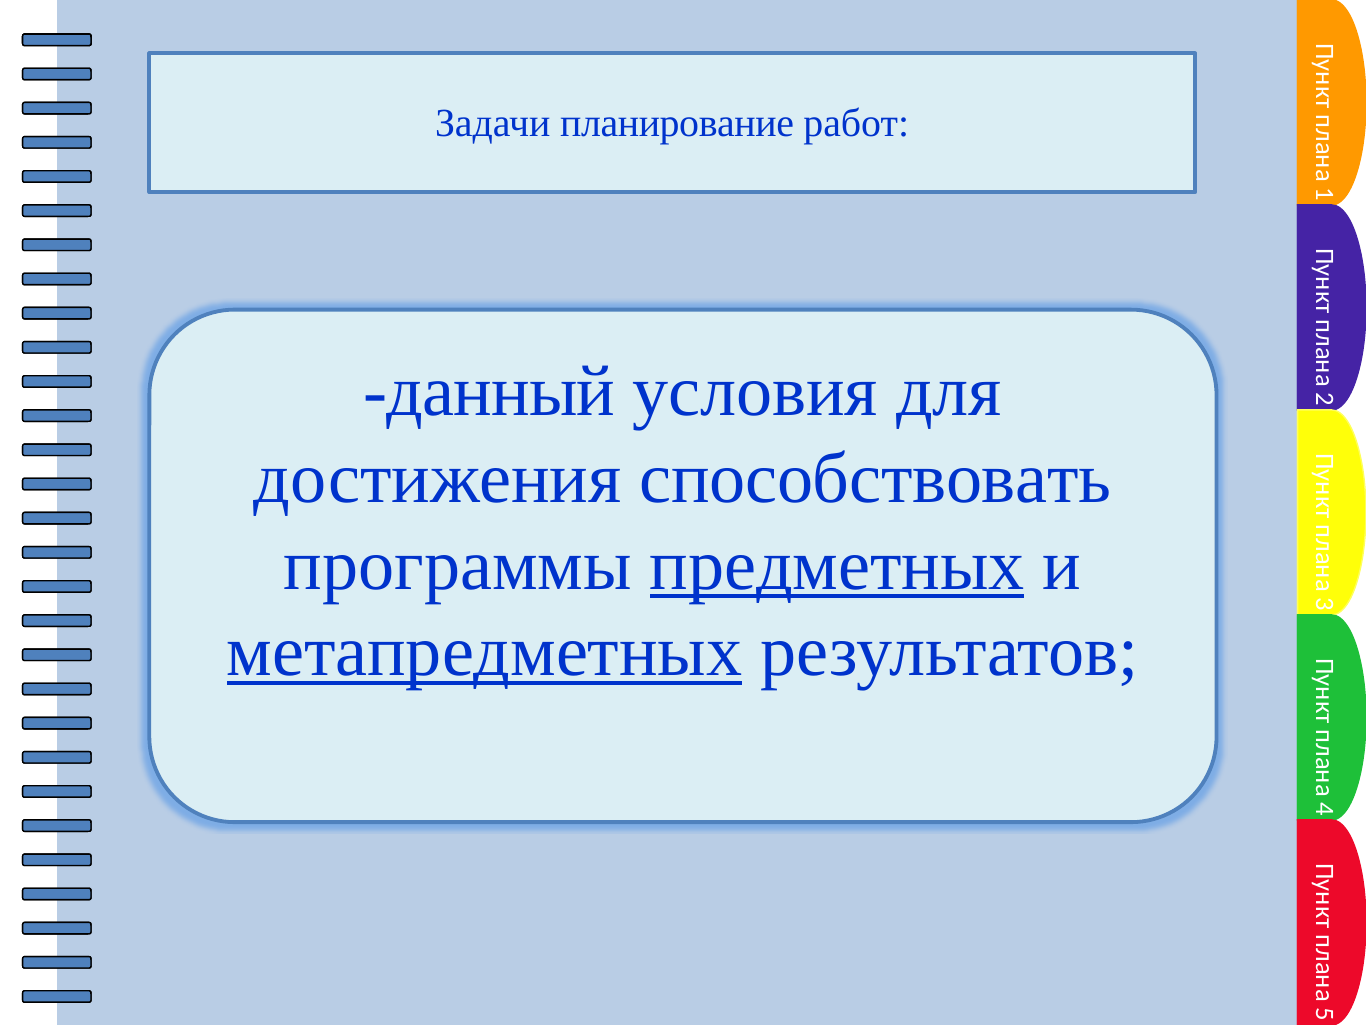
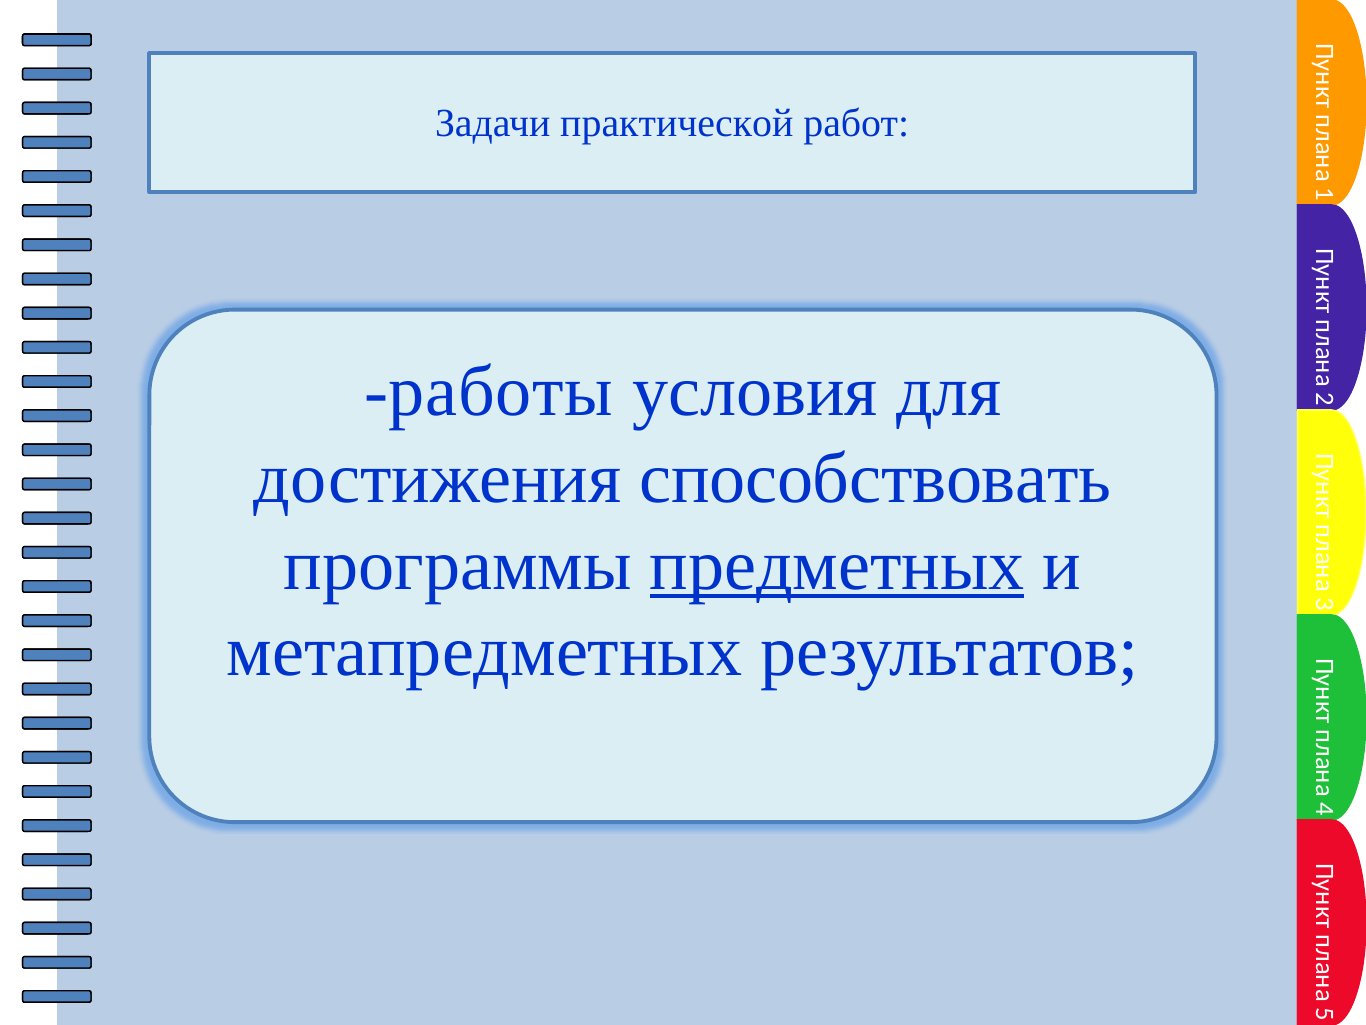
планирование: планирование -> практической
данный: данный -> работы
метапредметных underline: present -> none
